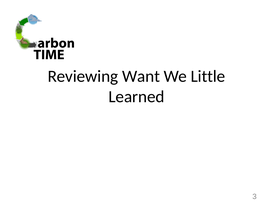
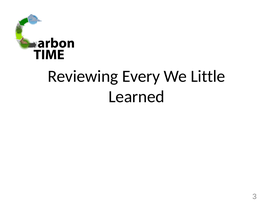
Want: Want -> Every
